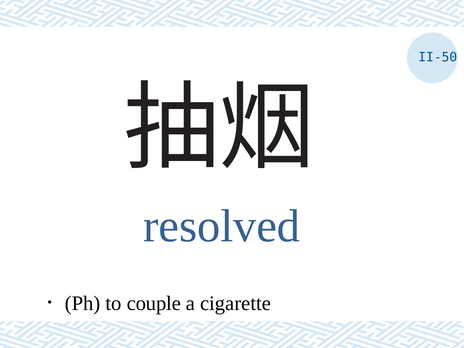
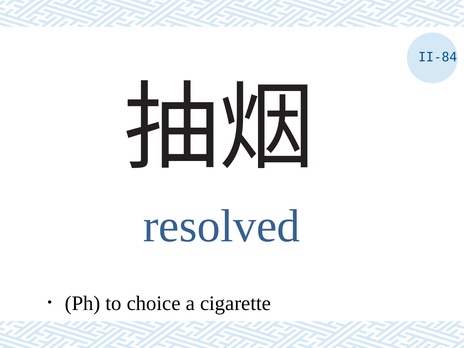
II-50: II-50 -> II-84
couple: couple -> choice
